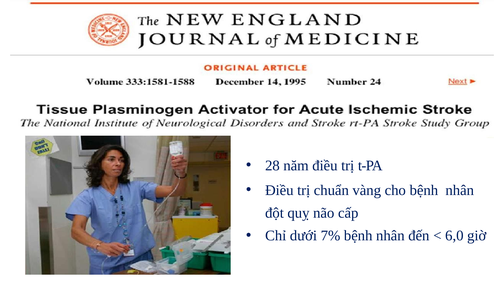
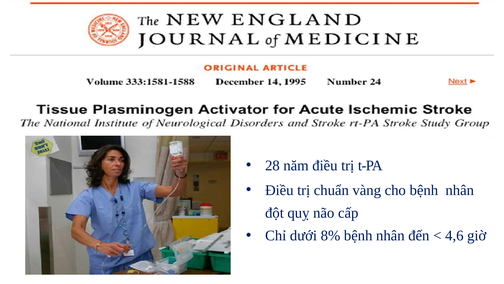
7%: 7% -> 8%
6,0: 6,0 -> 4,6
